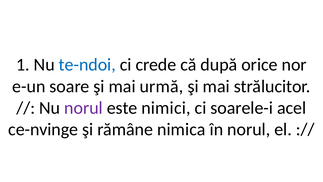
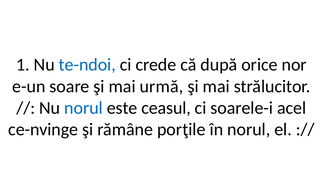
norul at (83, 108) colour: purple -> blue
nimici: nimici -> ceasul
nimica: nimica -> porţile
